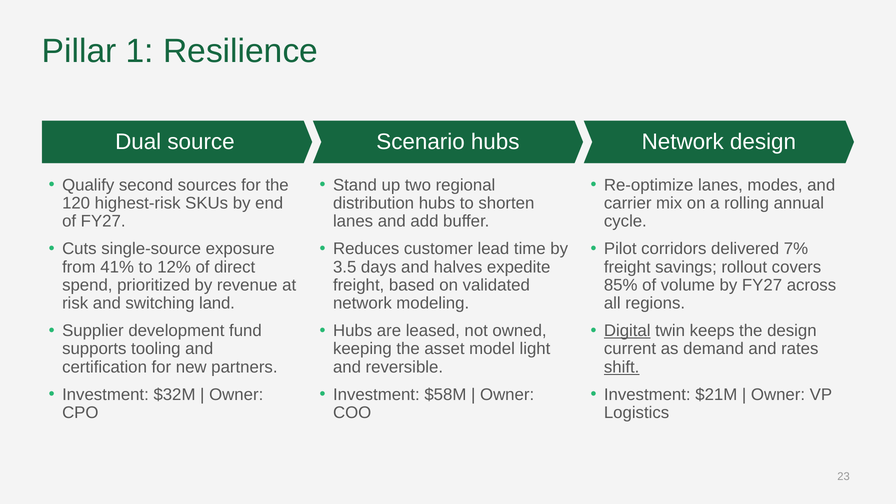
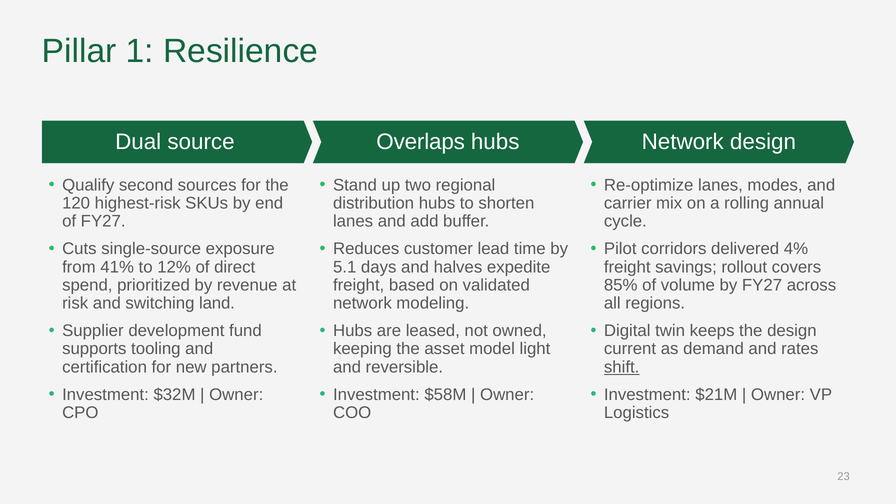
Scenario: Scenario -> Overlaps
7%: 7% -> 4%
3.5: 3.5 -> 5.1
Digital underline: present -> none
